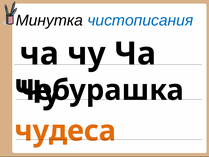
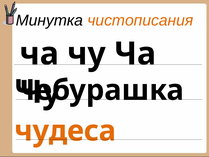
чистописания colour: blue -> orange
